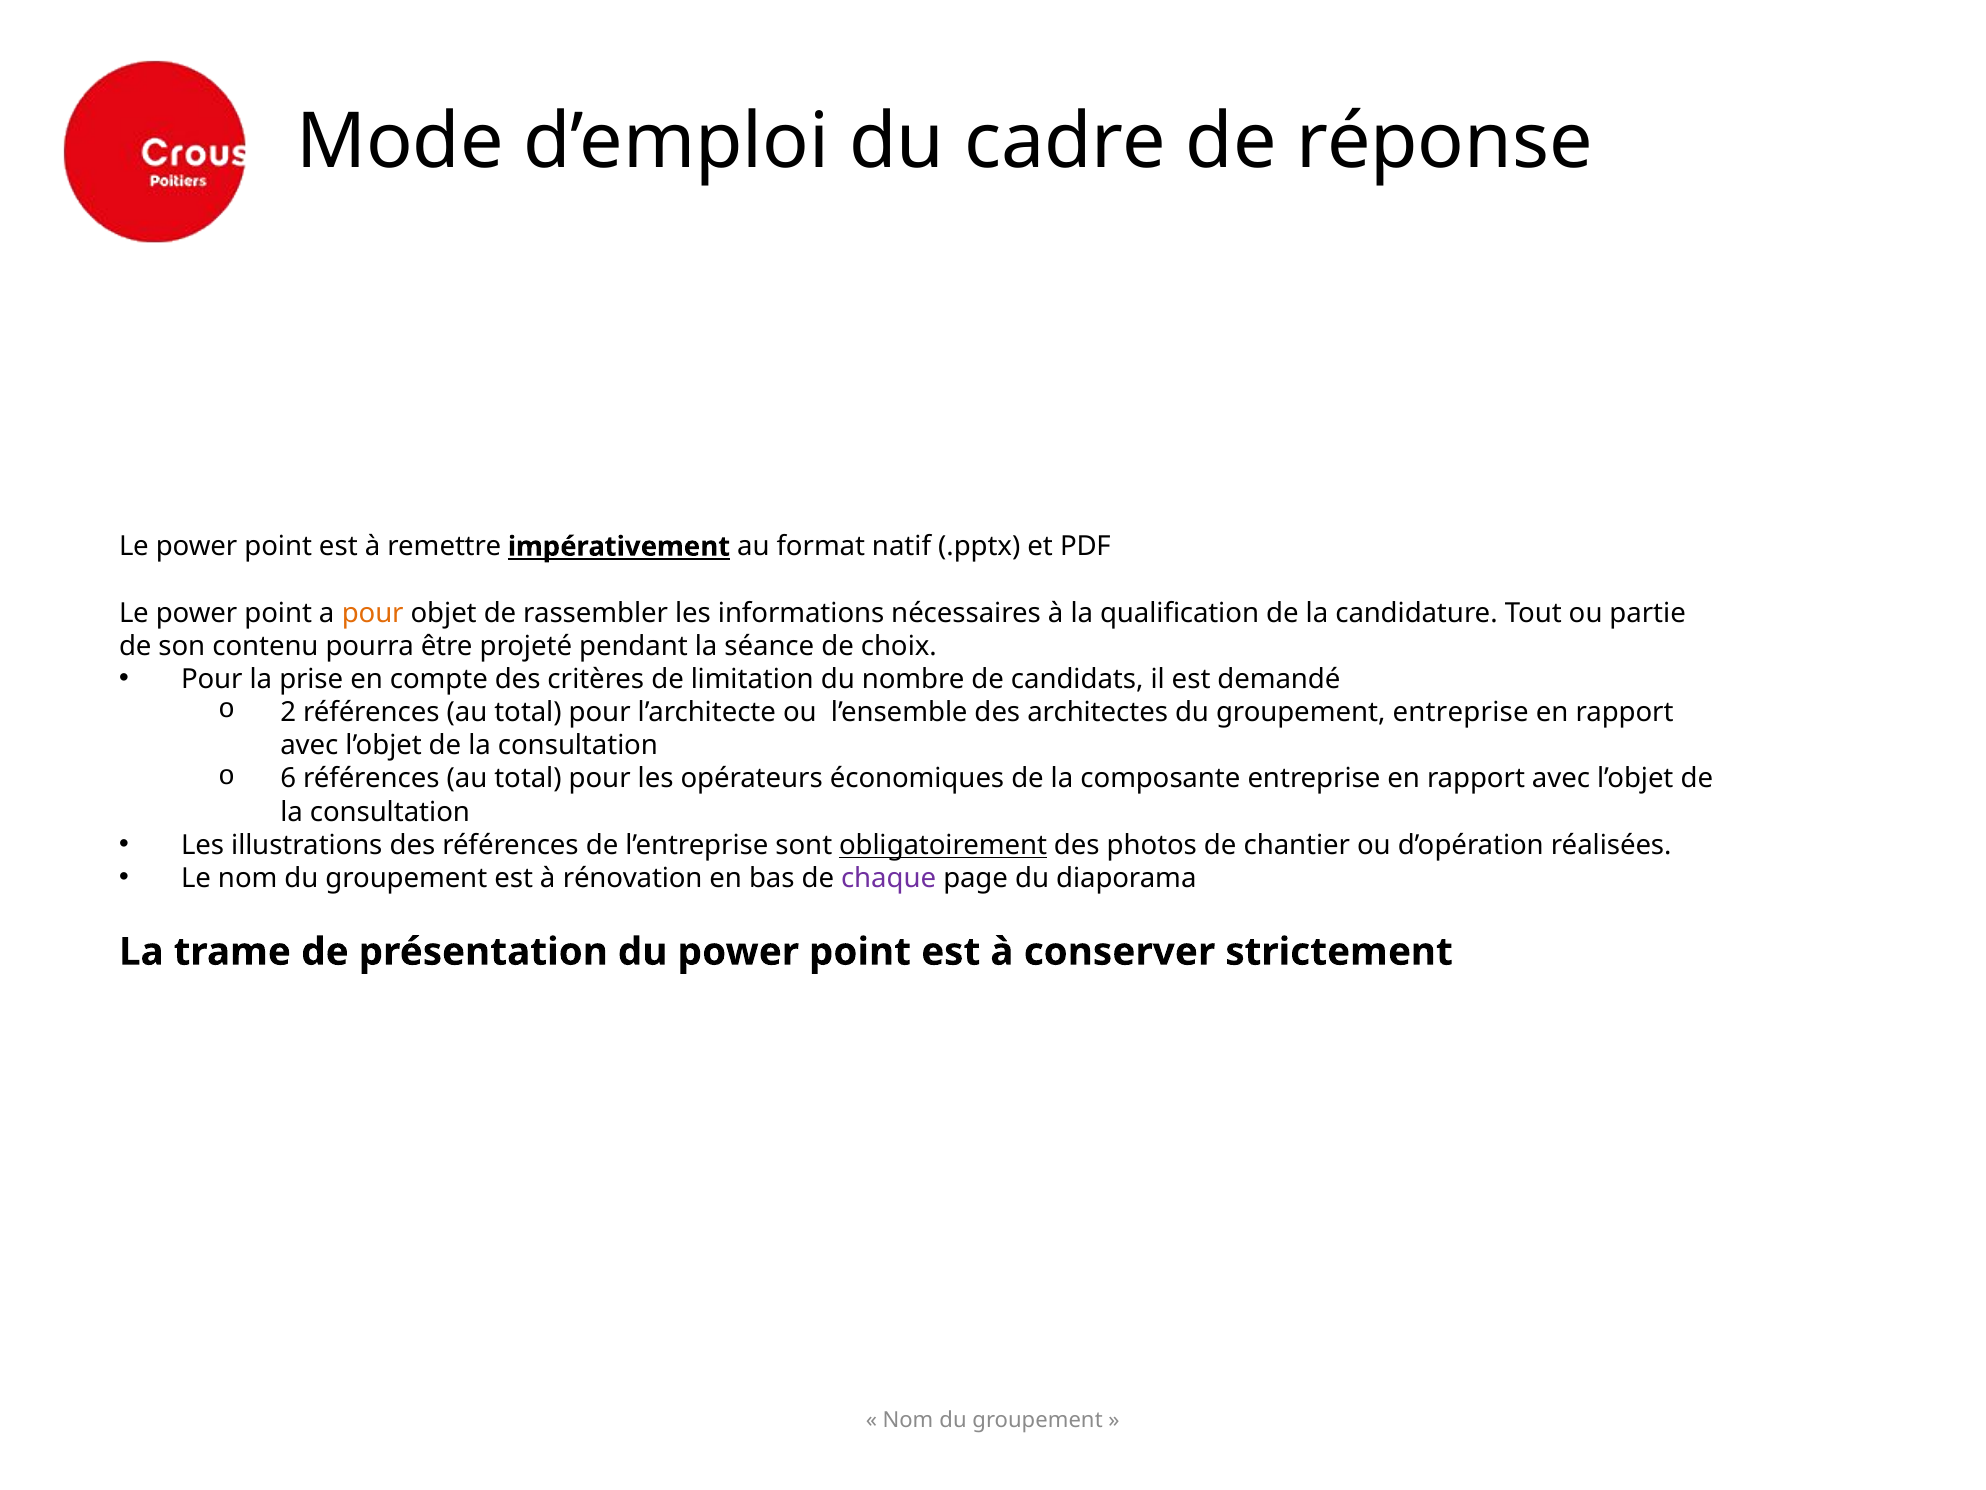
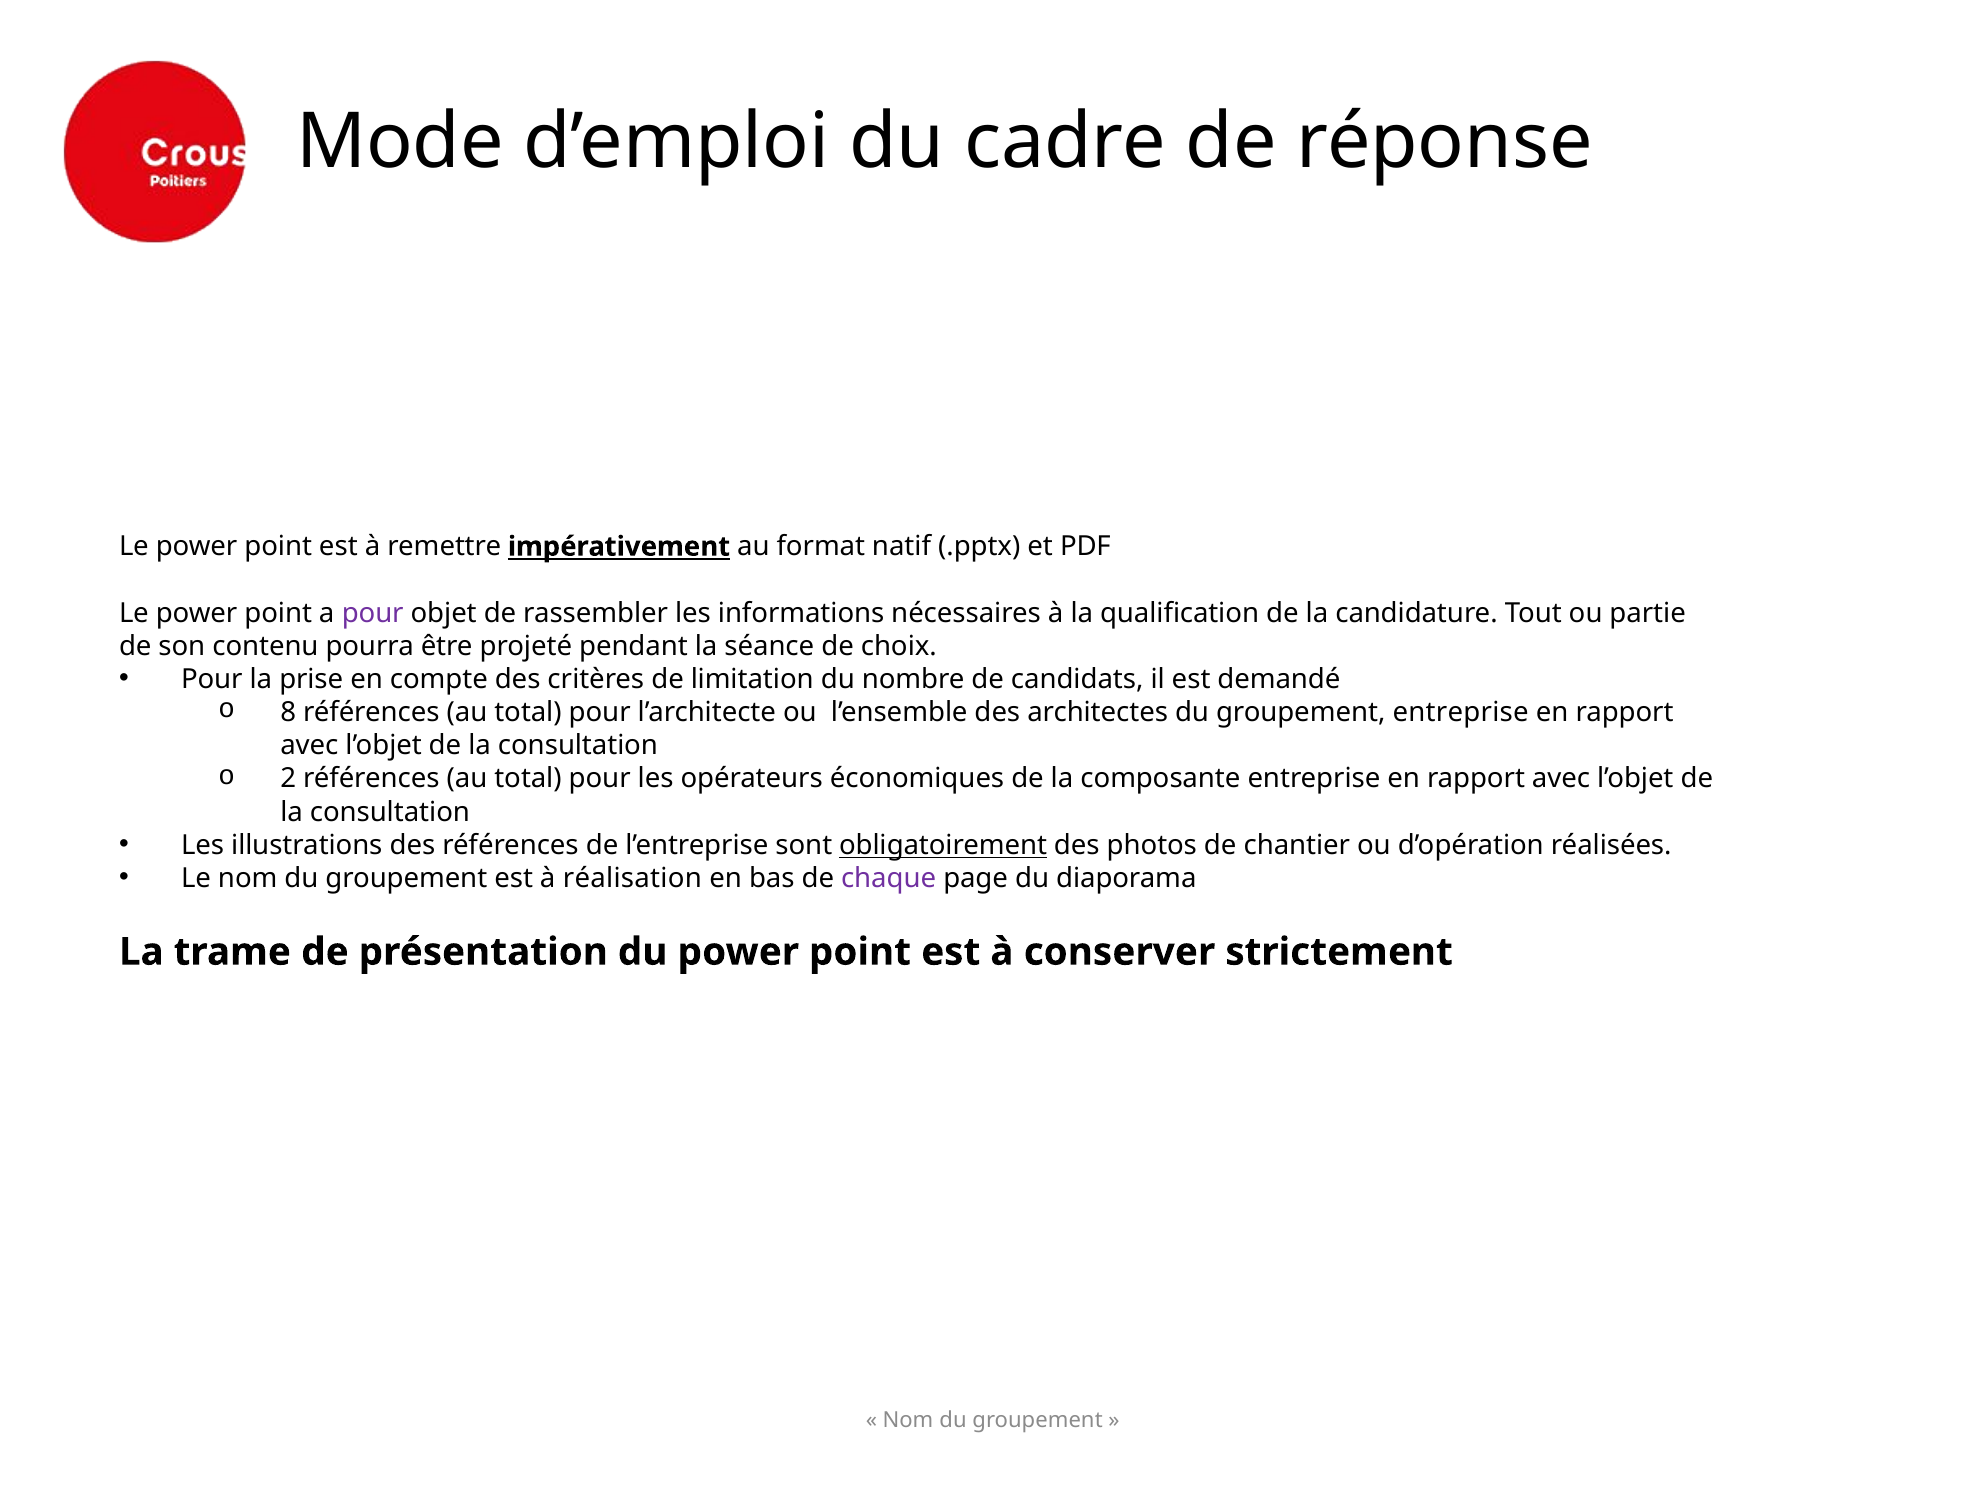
pour at (373, 613) colour: orange -> purple
2: 2 -> 8
6: 6 -> 2
rénovation: rénovation -> réalisation
